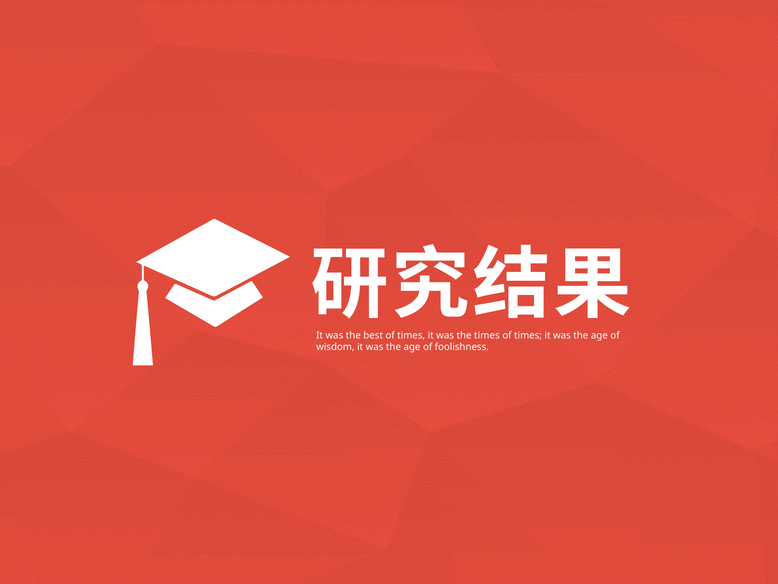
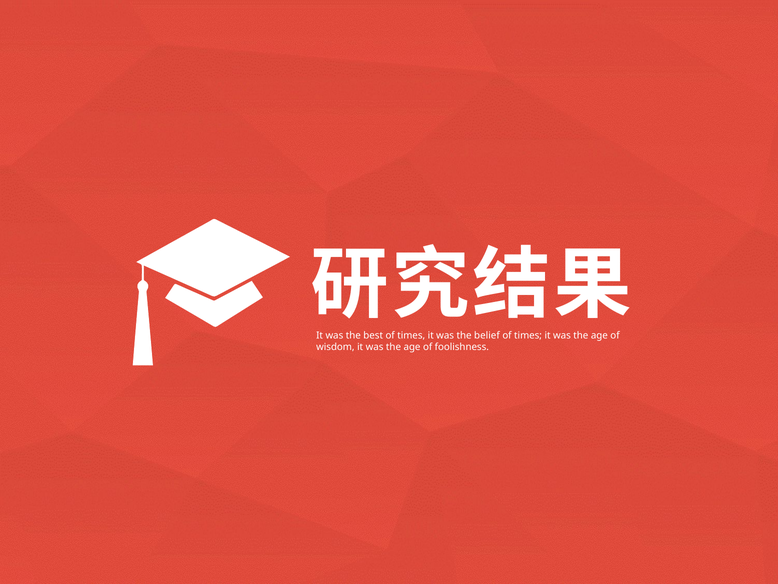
the times: times -> belief
